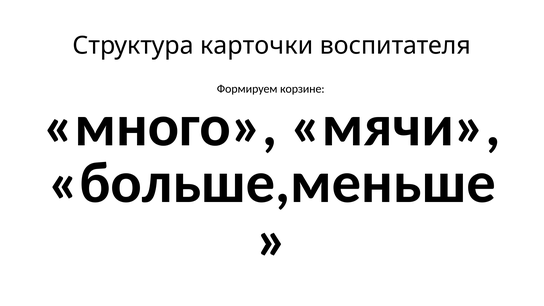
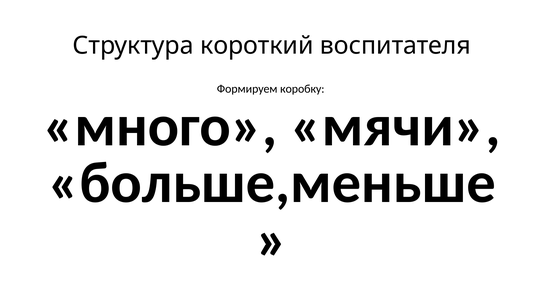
карточки: карточки -> короткий
корзине: корзине -> коробку
